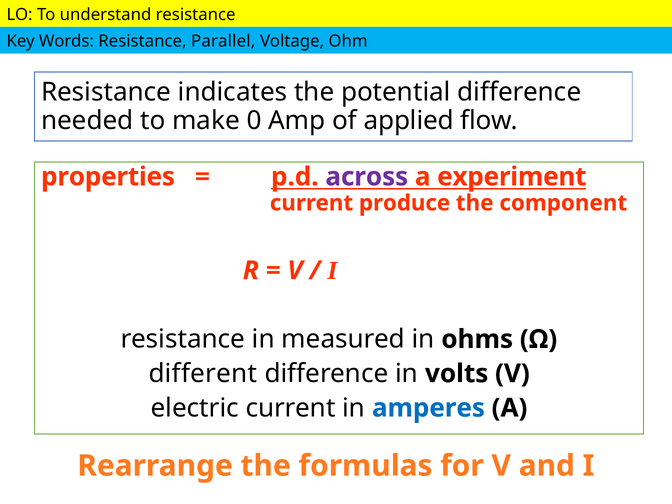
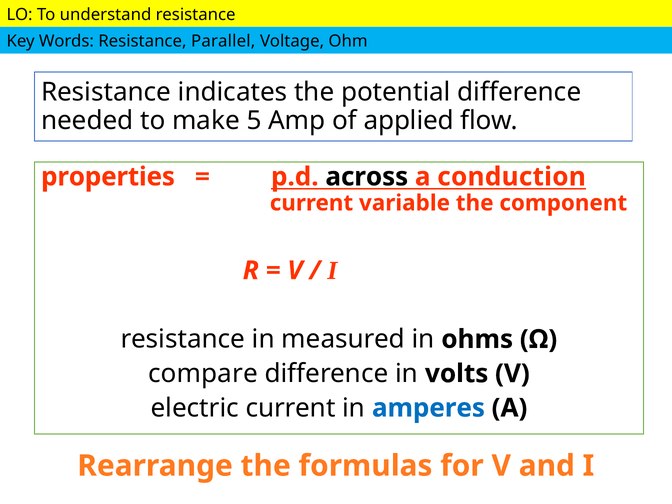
0: 0 -> 5
across colour: purple -> black
experiment: experiment -> conduction
produce: produce -> variable
different: different -> compare
